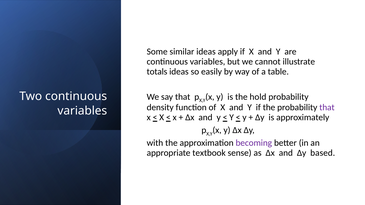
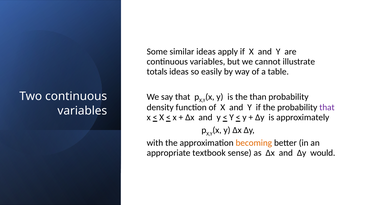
hold: hold -> than
becoming colour: purple -> orange
based: based -> would
